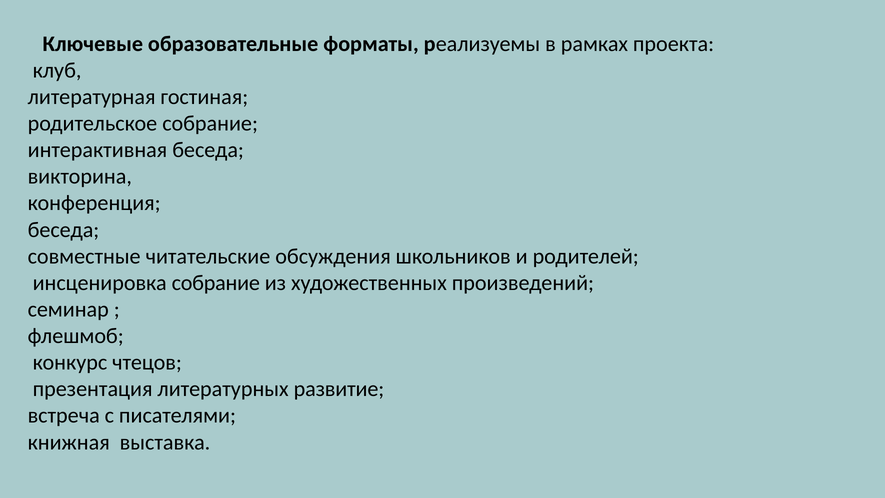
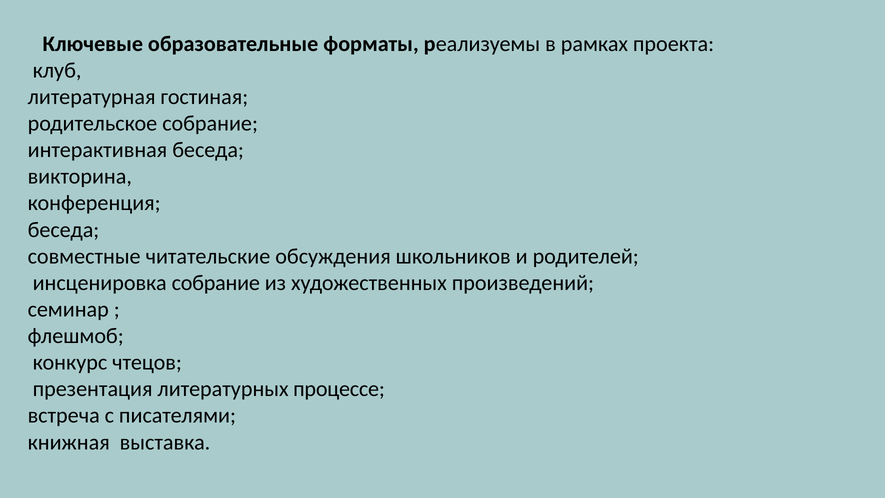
развитие: развитие -> процессе
